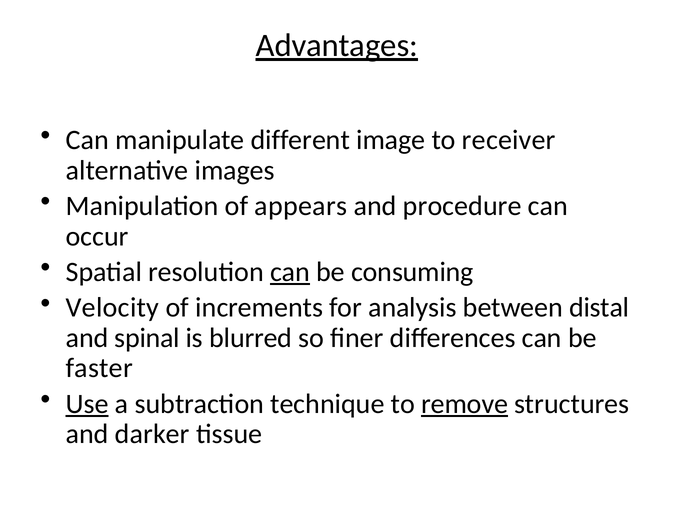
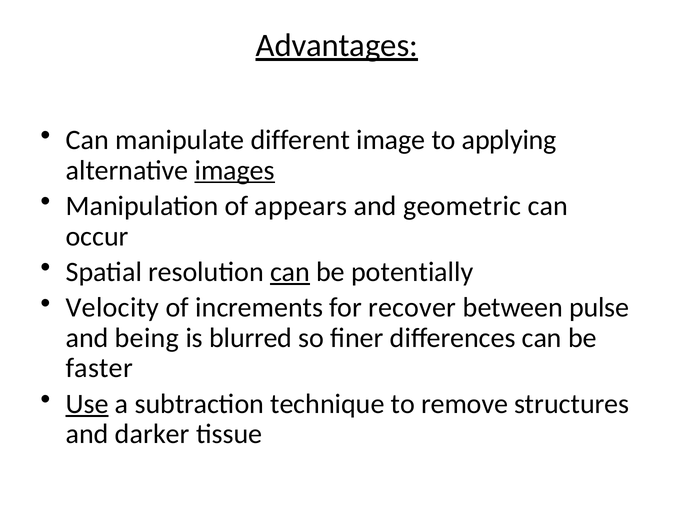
receiver: receiver -> applying
images underline: none -> present
procedure: procedure -> geometric
consuming: consuming -> potentially
analysis: analysis -> recover
distal: distal -> pulse
spinal: spinal -> being
remove underline: present -> none
